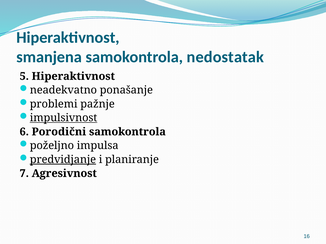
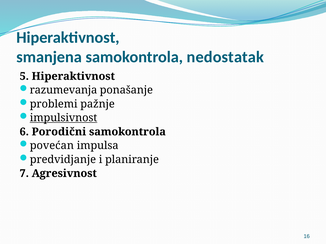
neadekvatno: neadekvatno -> razumevanja
poželjno: poželjno -> povećan
predvidjanje underline: present -> none
